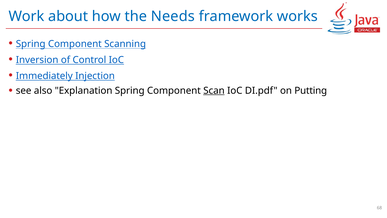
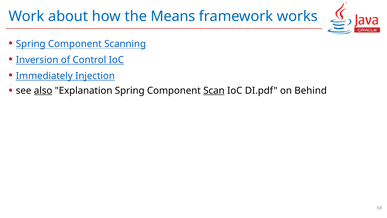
Needs: Needs -> Means
also underline: none -> present
Putting: Putting -> Behind
